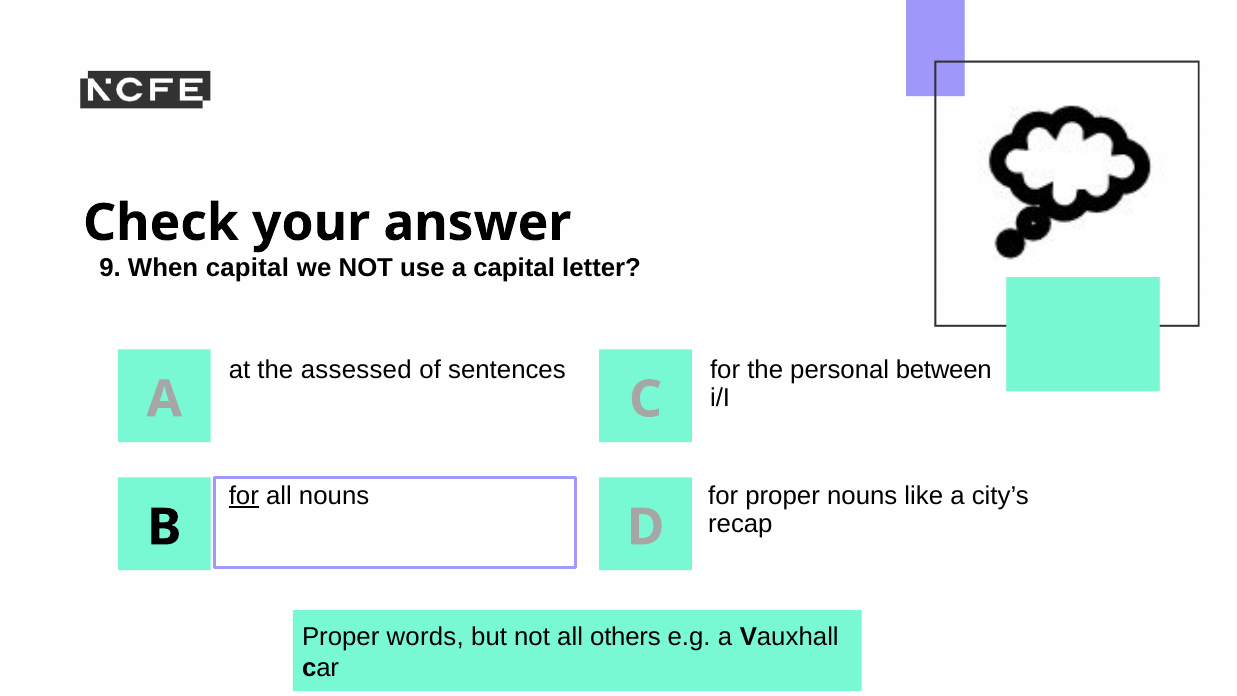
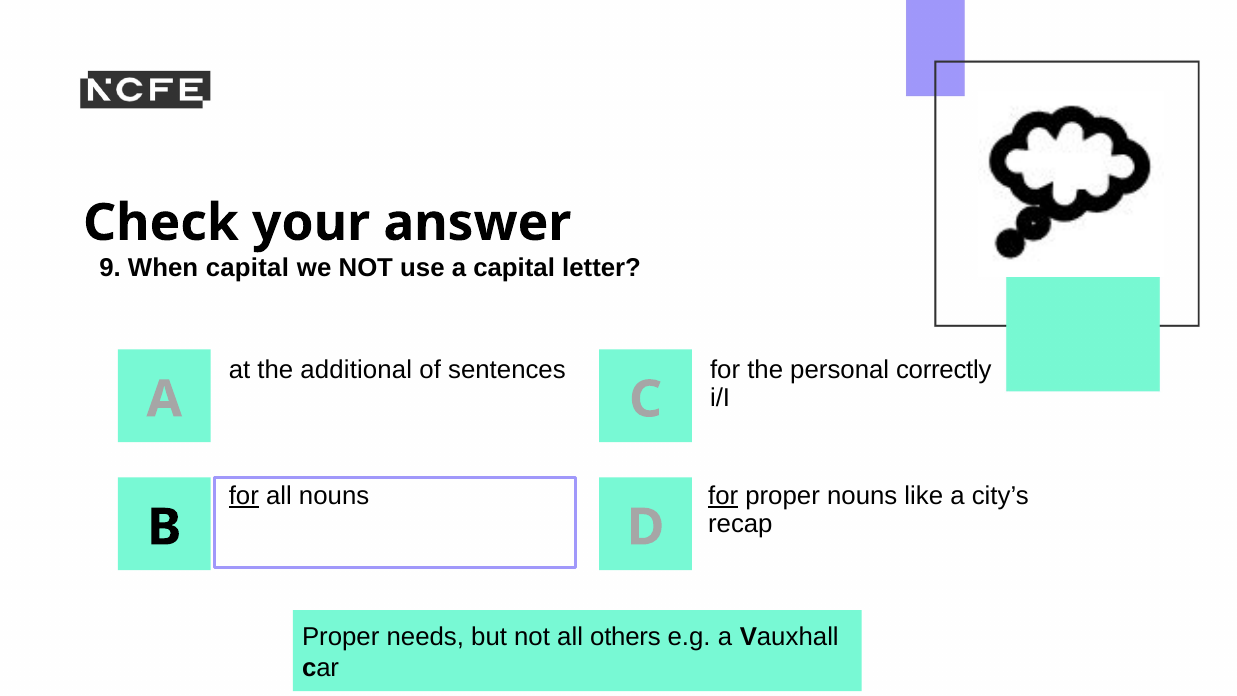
assessed: assessed -> additional
between: between -> correctly
for at (723, 496) underline: none -> present
words: words -> needs
